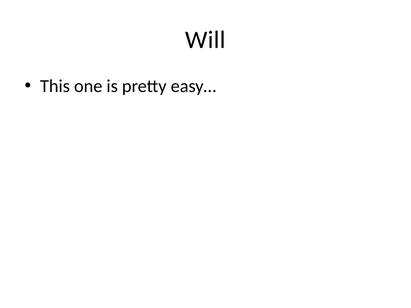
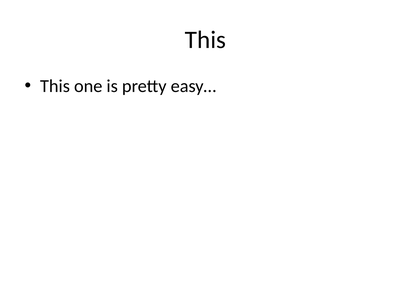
Will at (205, 40): Will -> This
